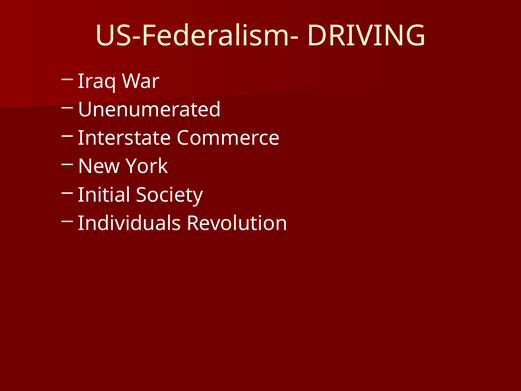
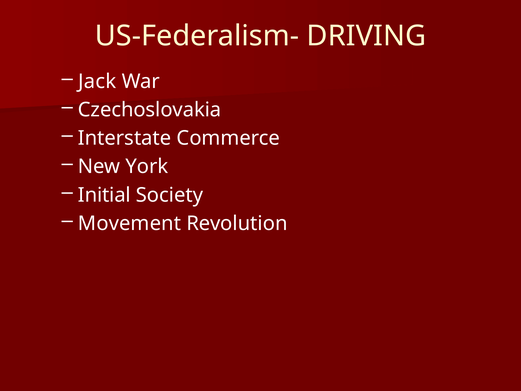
Iraq: Iraq -> Jack
Unenumerated: Unenumerated -> Czechoslovakia
Individuals: Individuals -> Movement
